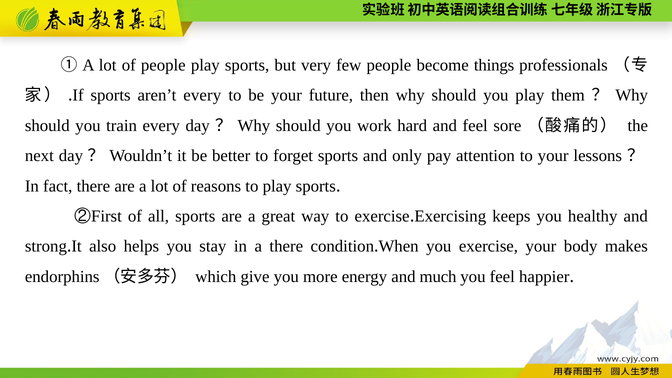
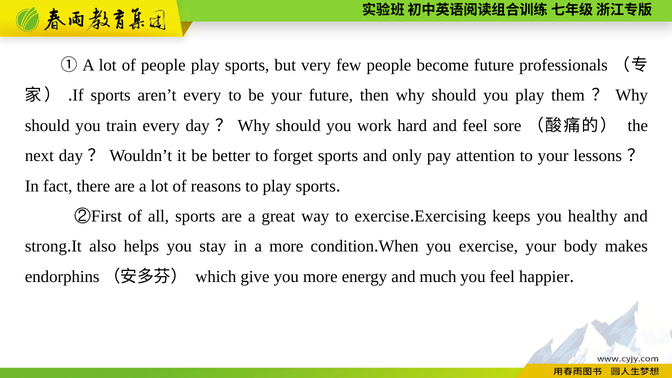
become things: things -> future
a there: there -> more
